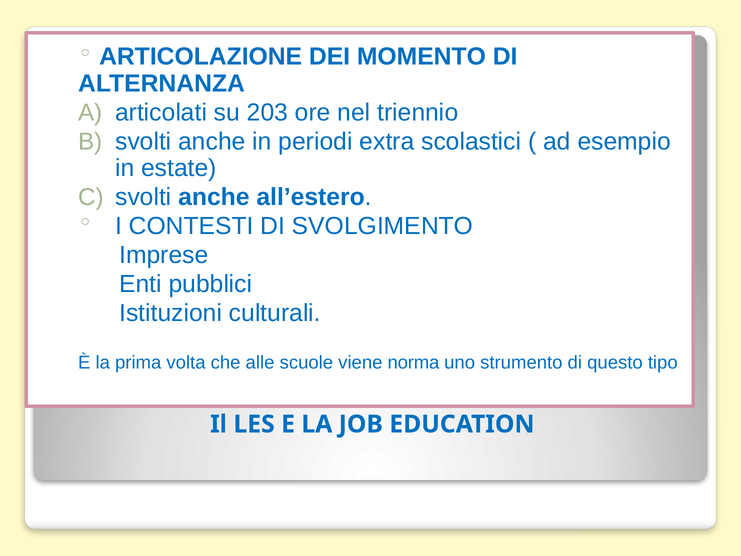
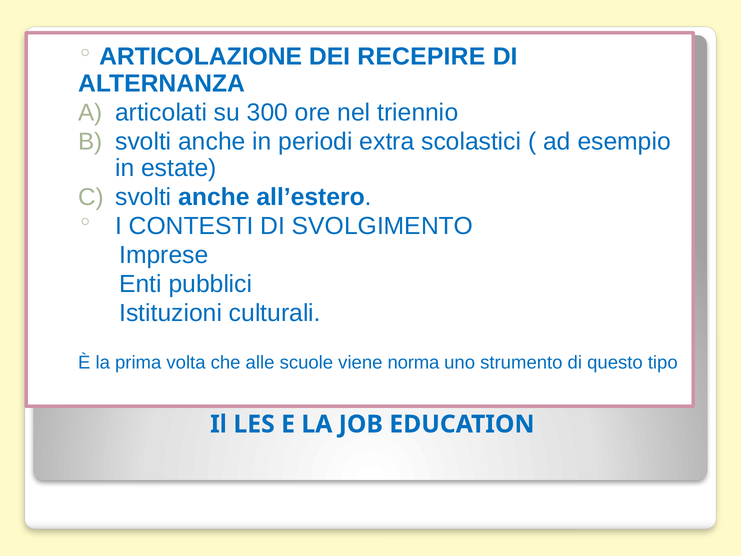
MOMENTO: MOMENTO -> RECEPIRE
203: 203 -> 300
